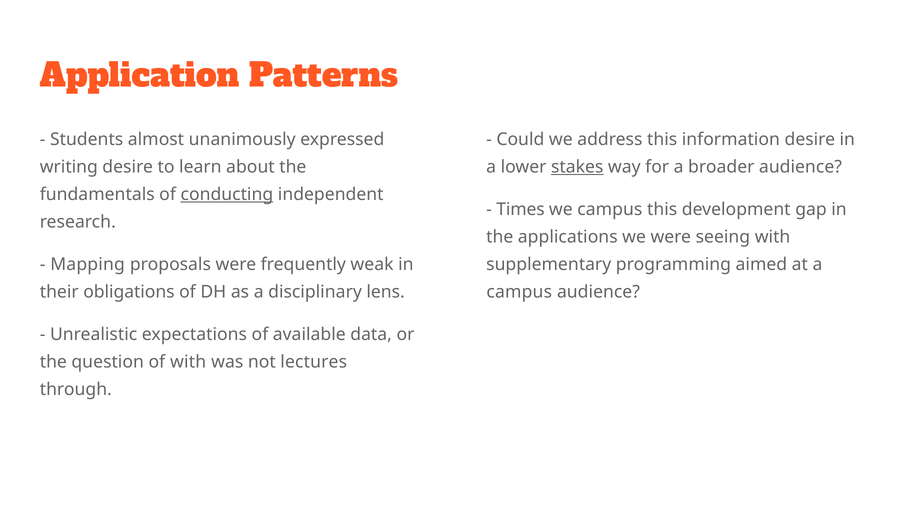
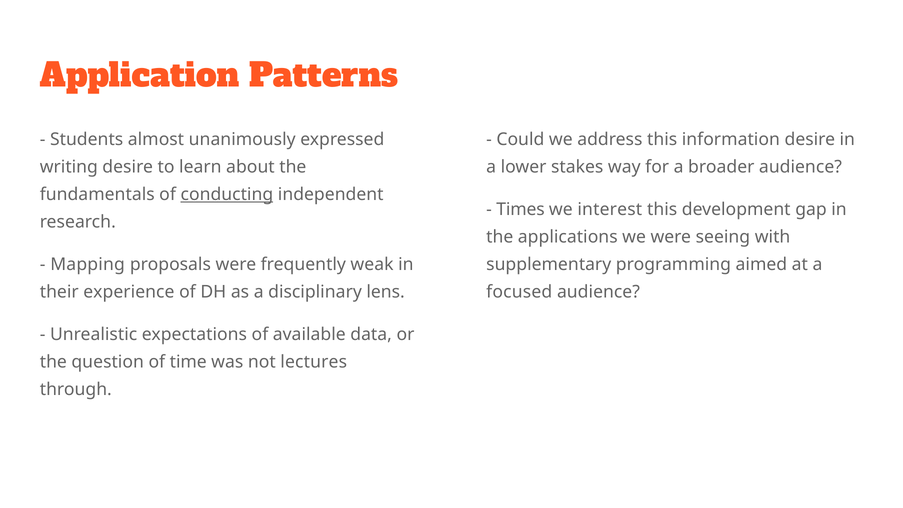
stakes underline: present -> none
we campus: campus -> interest
obligations: obligations -> experience
campus at (519, 292): campus -> focused
of with: with -> time
